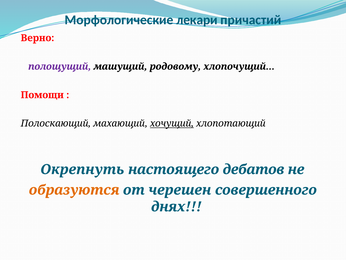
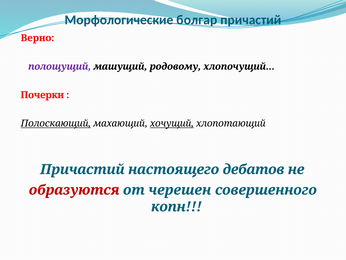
лекари: лекари -> болгар
Помощи: Помощи -> Почерки
Полоскающий underline: none -> present
Окрепнуть at (82, 169): Окрепнуть -> Причастий
образуются colour: orange -> red
днях: днях -> копн
